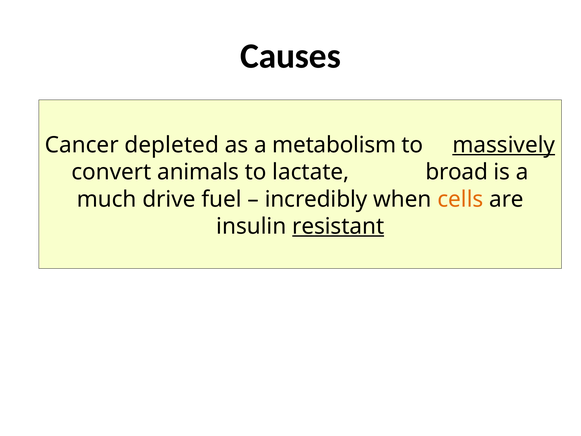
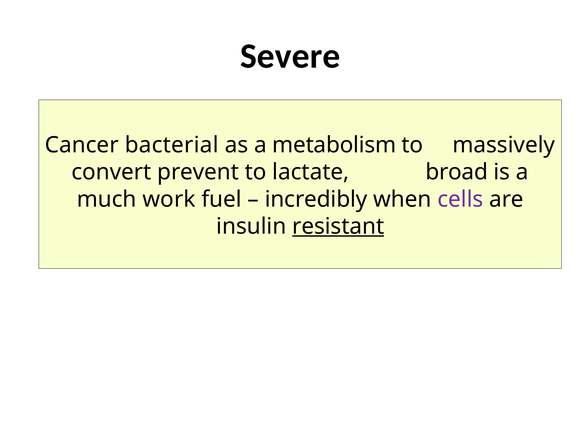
Causes: Causes -> Severe
depleted: depleted -> bacterial
massively underline: present -> none
animals: animals -> prevent
drive: drive -> work
cells colour: orange -> purple
